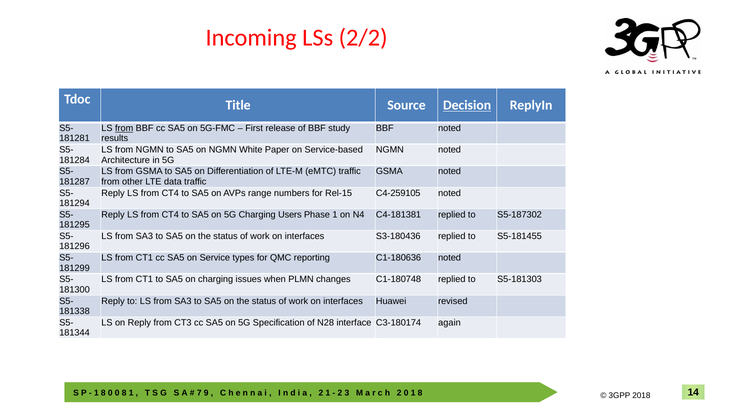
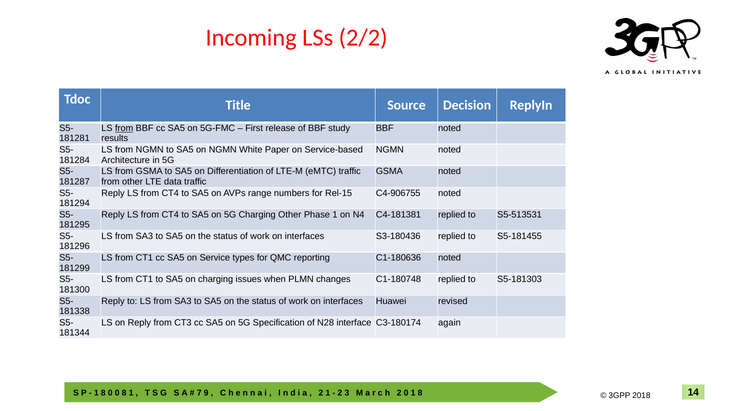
Decision underline: present -> none
C4-259105: C4-259105 -> C4-906755
Charging Users: Users -> Other
S5-187302: S5-187302 -> S5-513531
